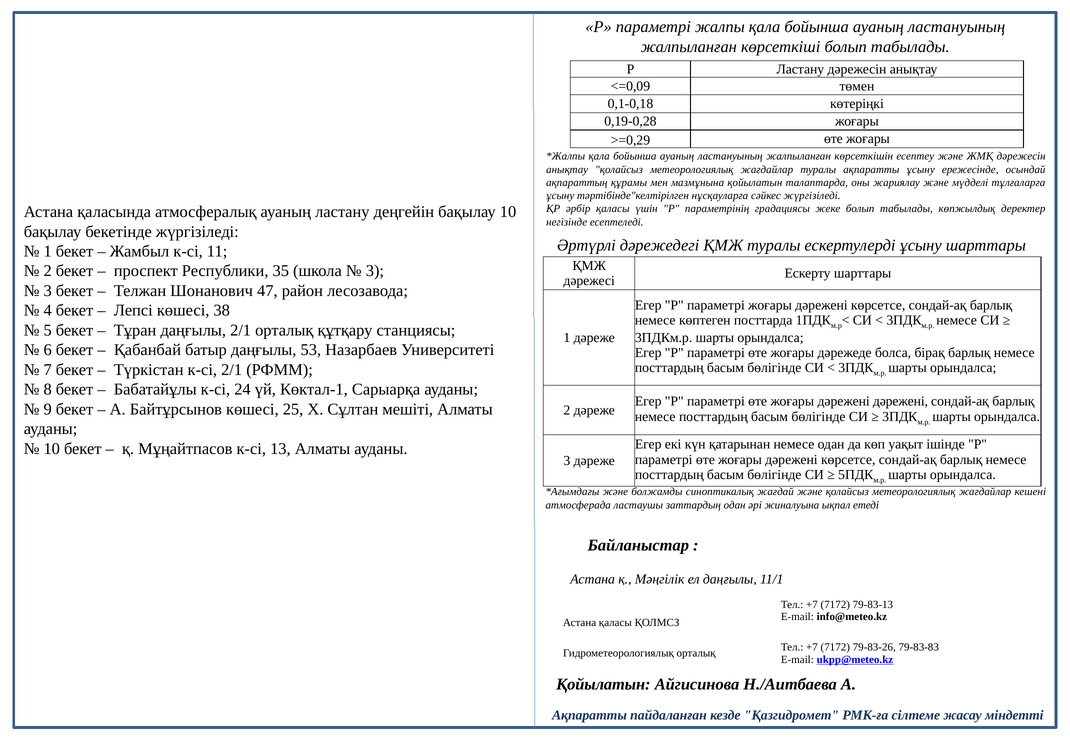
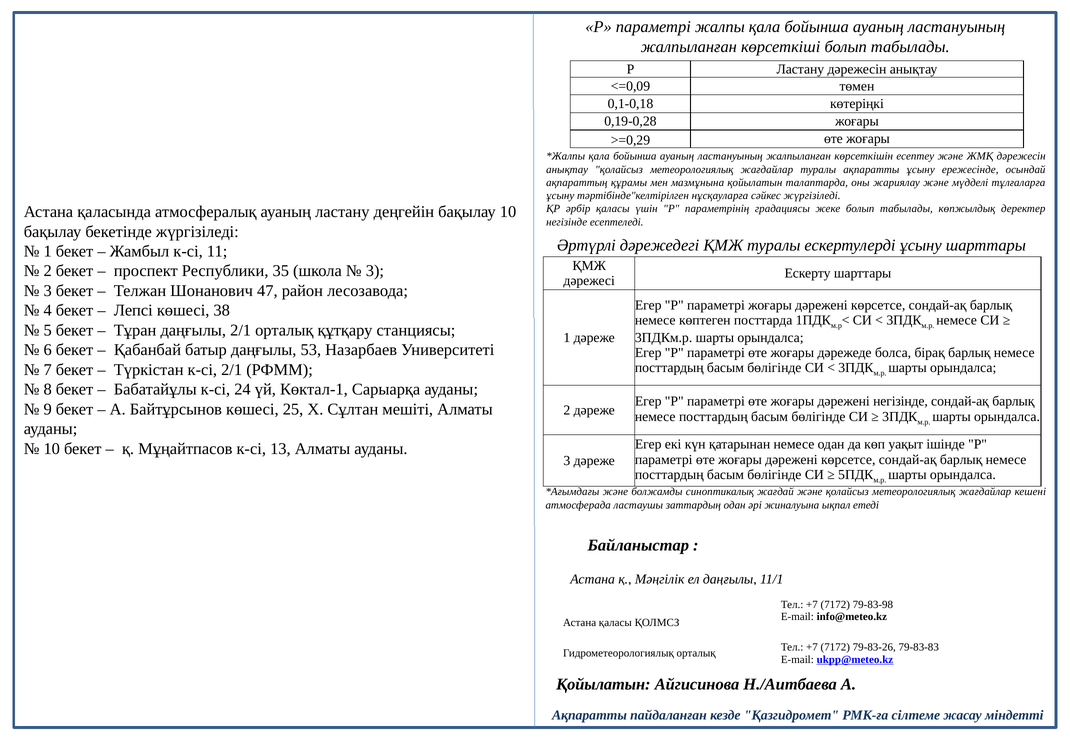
дәрежені дәрежені: дәрежені -> негізінде
79-83-13: 79-83-13 -> 79-83-98
